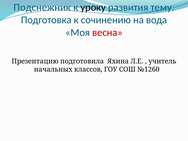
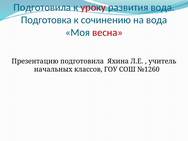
Подснежник at (42, 7): Подснежник -> Подготовила
уроку colour: black -> red
развития тему: тему -> вода
